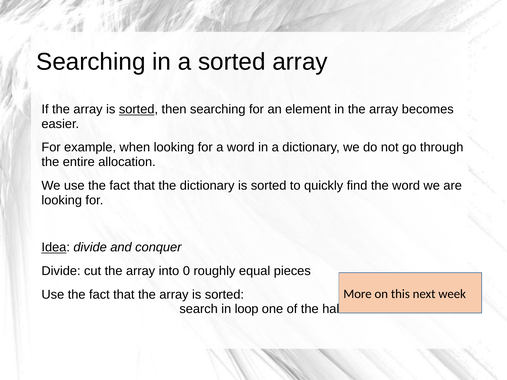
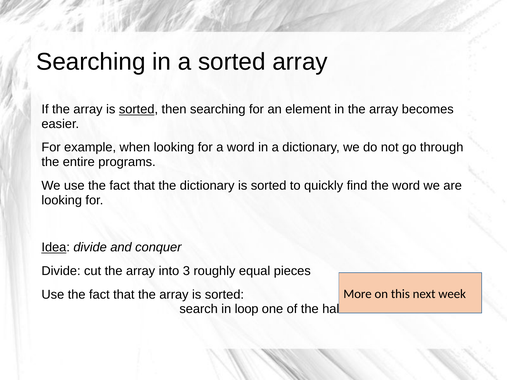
allocation: allocation -> programs
0: 0 -> 3
